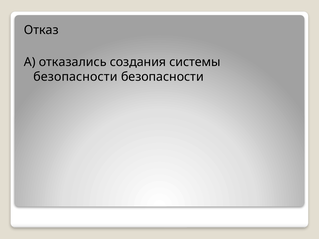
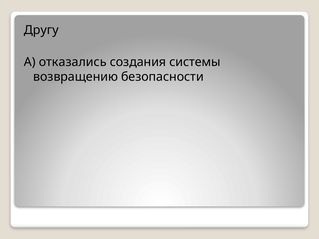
Отказ: Отказ -> Другу
безопасности at (75, 77): безопасности -> возвращению
